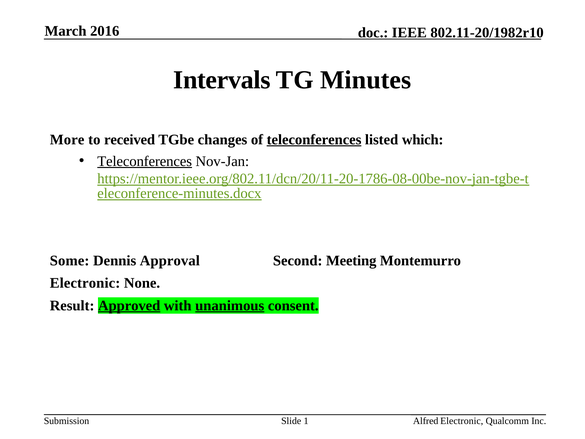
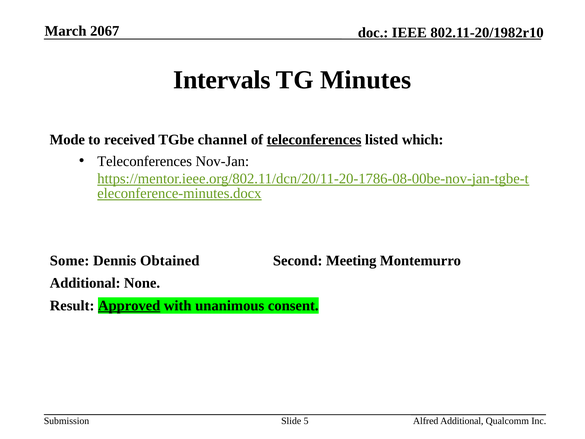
2016: 2016 -> 2067
More: More -> Mode
changes: changes -> channel
Teleconferences at (145, 161) underline: present -> none
Approval: Approval -> Obtained
Electronic at (85, 283): Electronic -> Additional
unanimous underline: present -> none
1: 1 -> 5
Alfred Electronic: Electronic -> Additional
